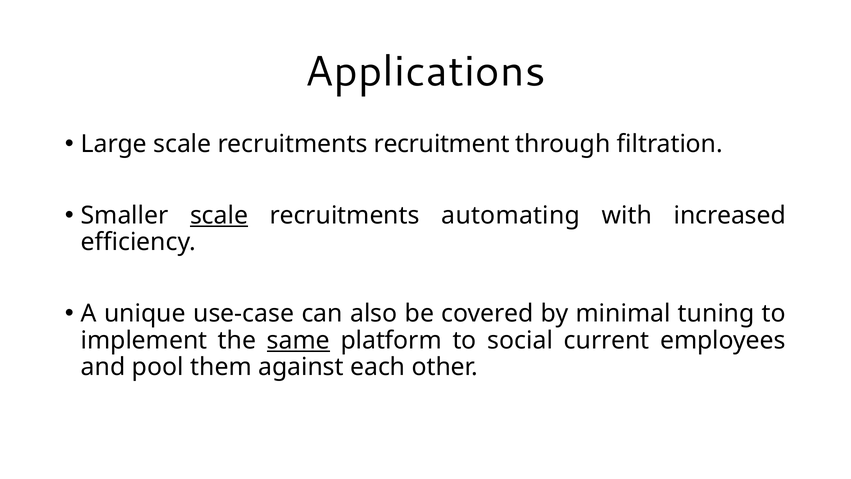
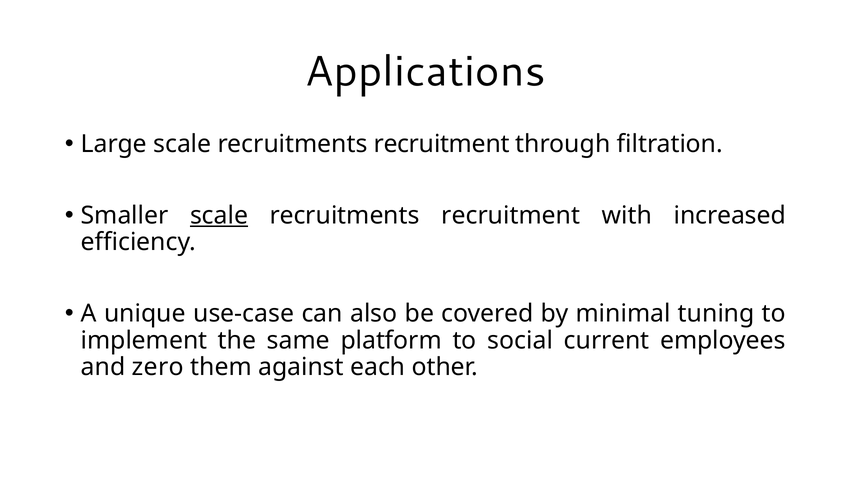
automating at (511, 215): automating -> recruitment
same underline: present -> none
pool: pool -> zero
